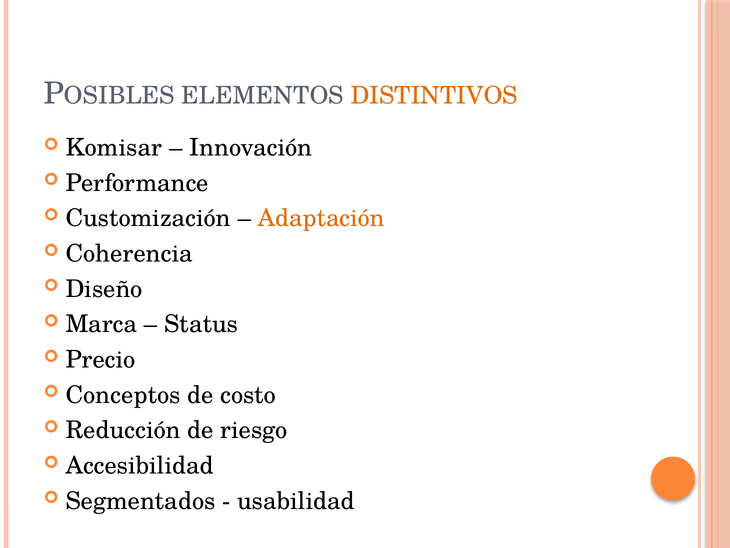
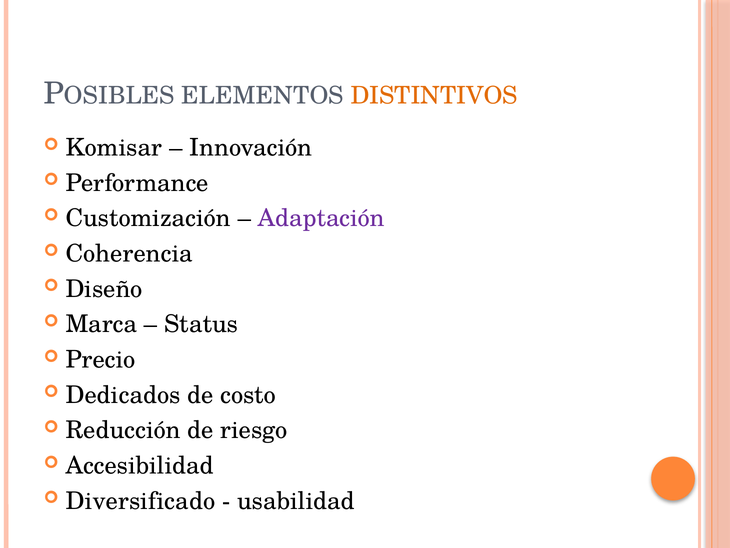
Adaptación colour: orange -> purple
Conceptos: Conceptos -> Dedicados
Segmentados: Segmentados -> Diversificado
